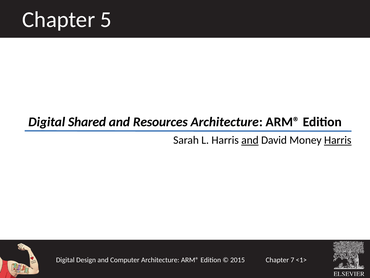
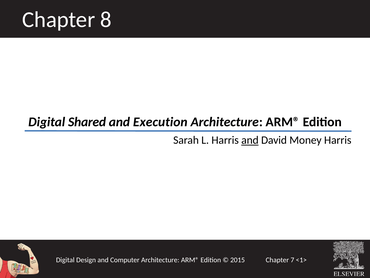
5: 5 -> 8
Resources: Resources -> Execution
Harris at (338, 140) underline: present -> none
